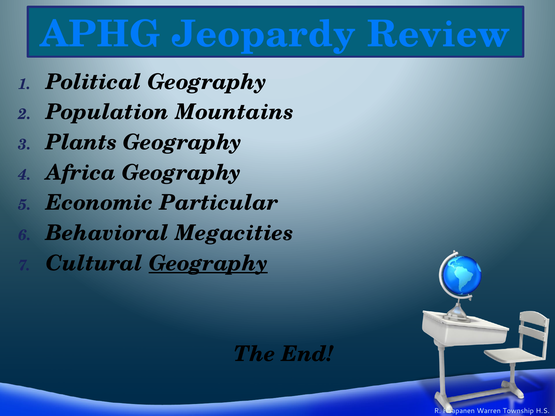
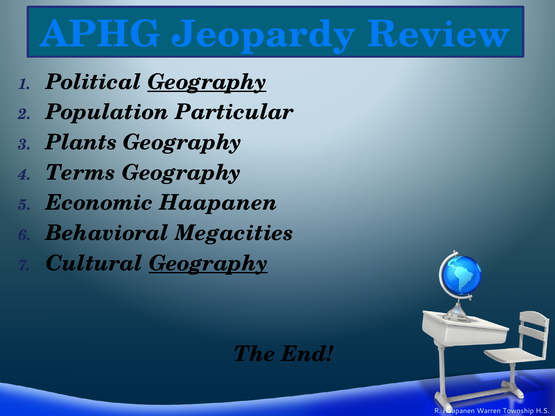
Geography at (207, 82) underline: none -> present
Mountains: Mountains -> Particular
Africa: Africa -> Terms
Economic Particular: Particular -> Haapanen
